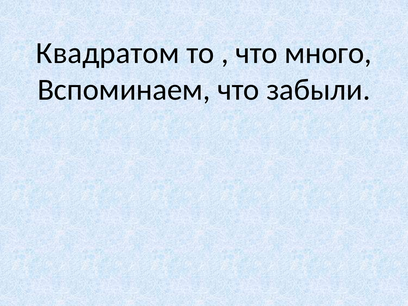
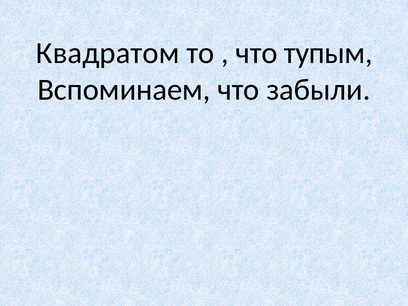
много: много -> тупым
